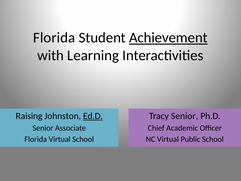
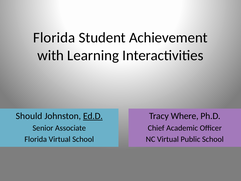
Achievement underline: present -> none
Tracy Senior: Senior -> Where
Raising: Raising -> Should
